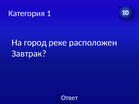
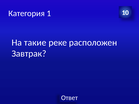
город: город -> такие
